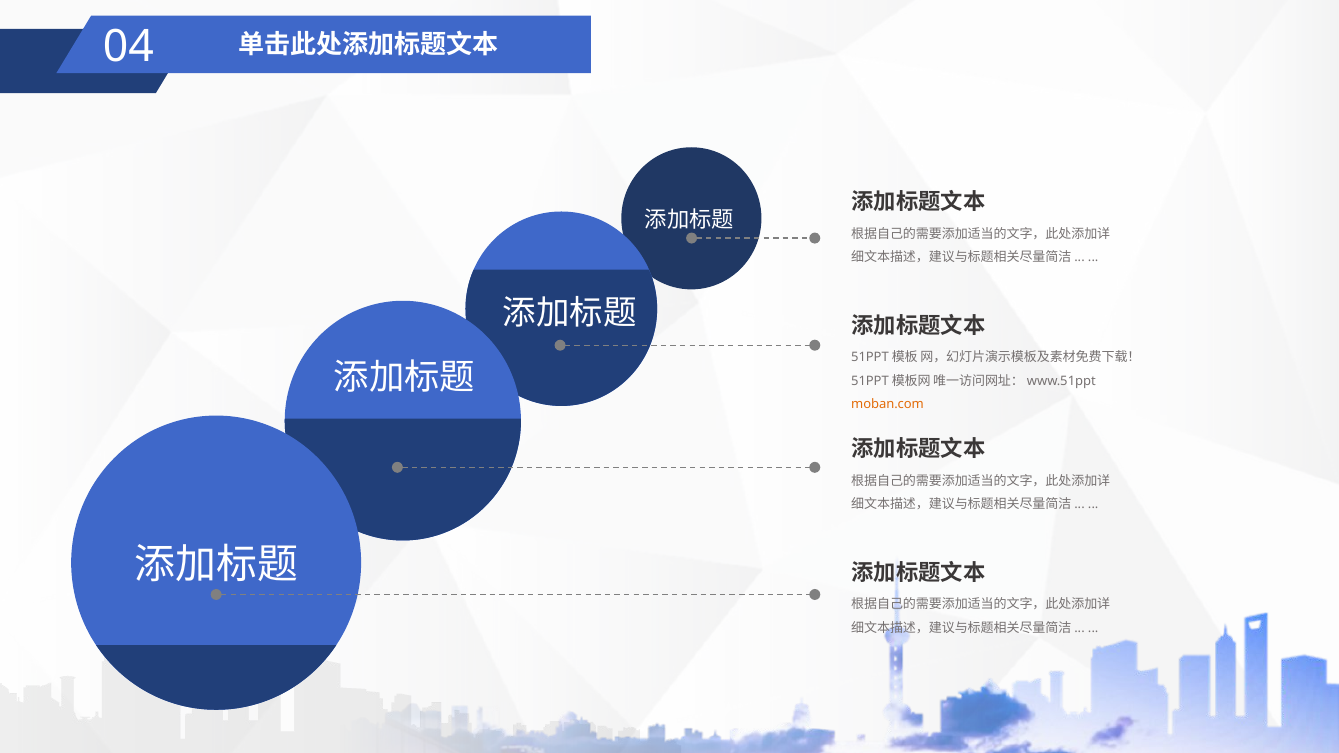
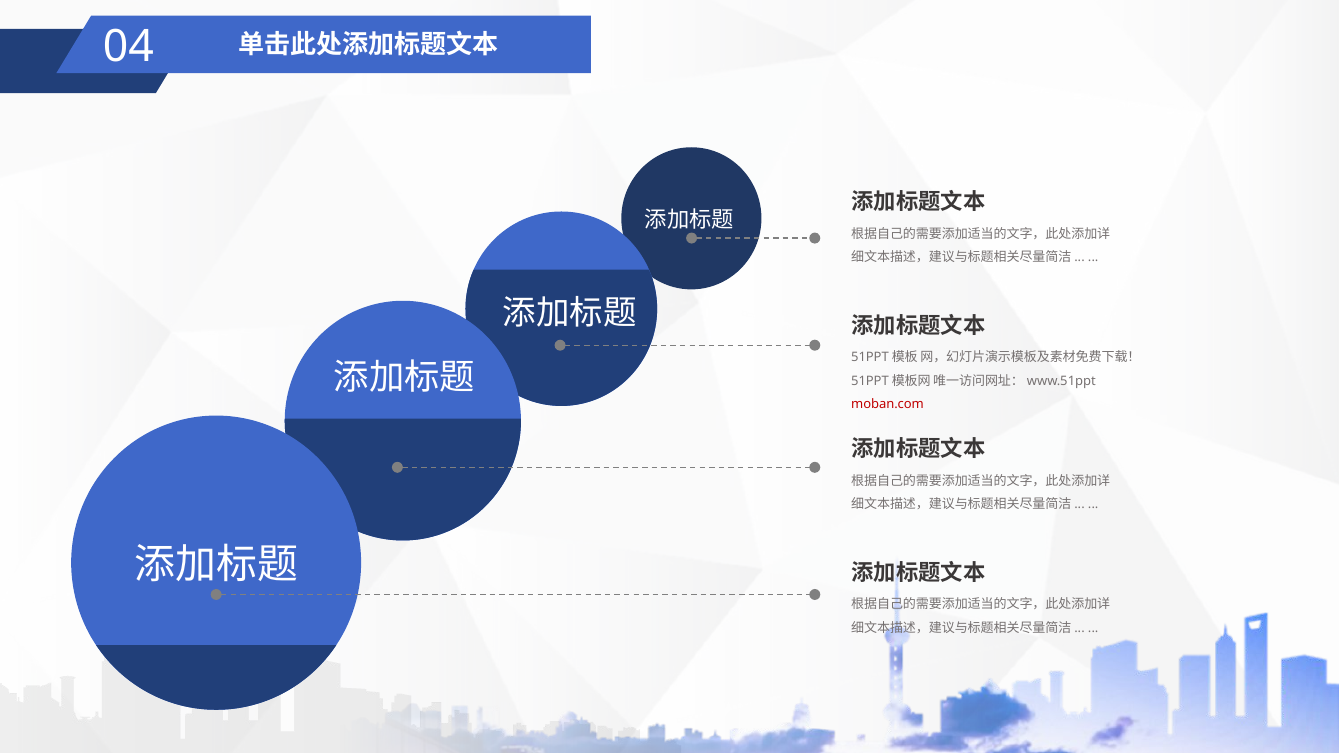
moban.com colour: orange -> red
